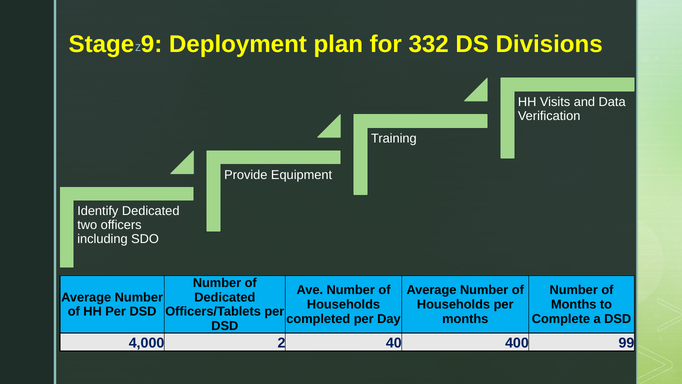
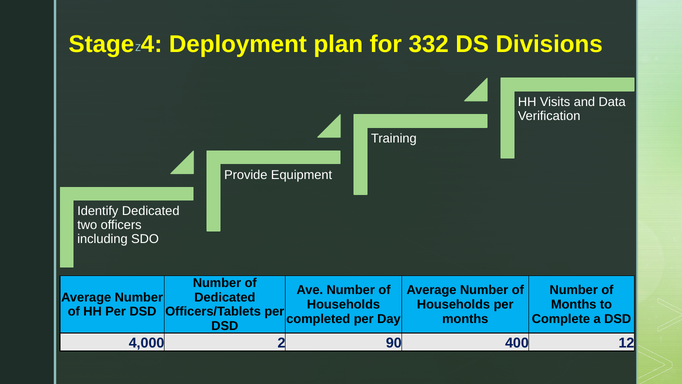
9: 9 -> 4
40: 40 -> 90
99: 99 -> 12
